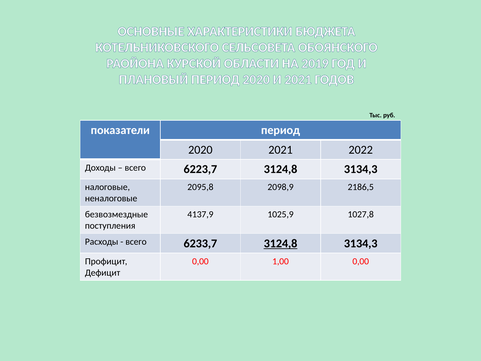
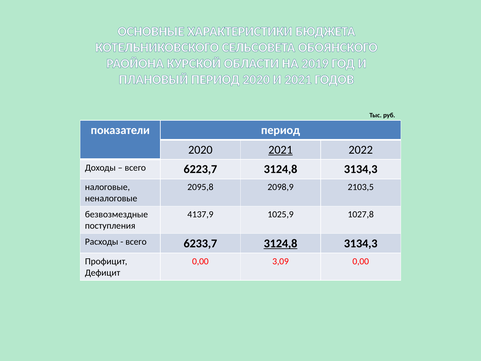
2021 at (281, 150) underline: none -> present
2186,5: 2186,5 -> 2103,5
1,00: 1,00 -> 3,09
